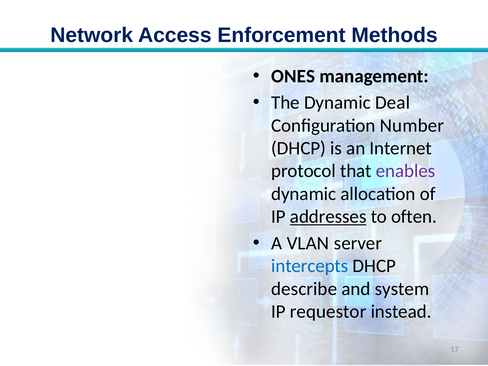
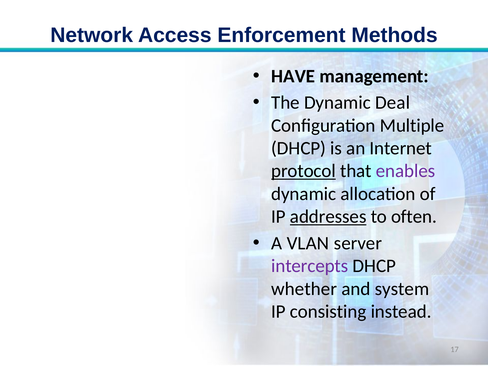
ONES: ONES -> HAVE
Number: Number -> Multiple
protocol underline: none -> present
intercepts colour: blue -> purple
describe: describe -> whether
requestor: requestor -> consisting
